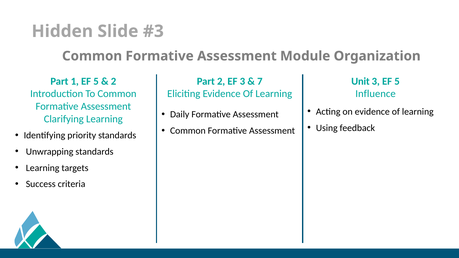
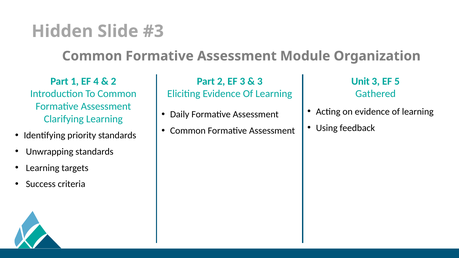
1 EF 5: 5 -> 4
7 at (260, 81): 7 -> 3
Influence: Influence -> Gathered
